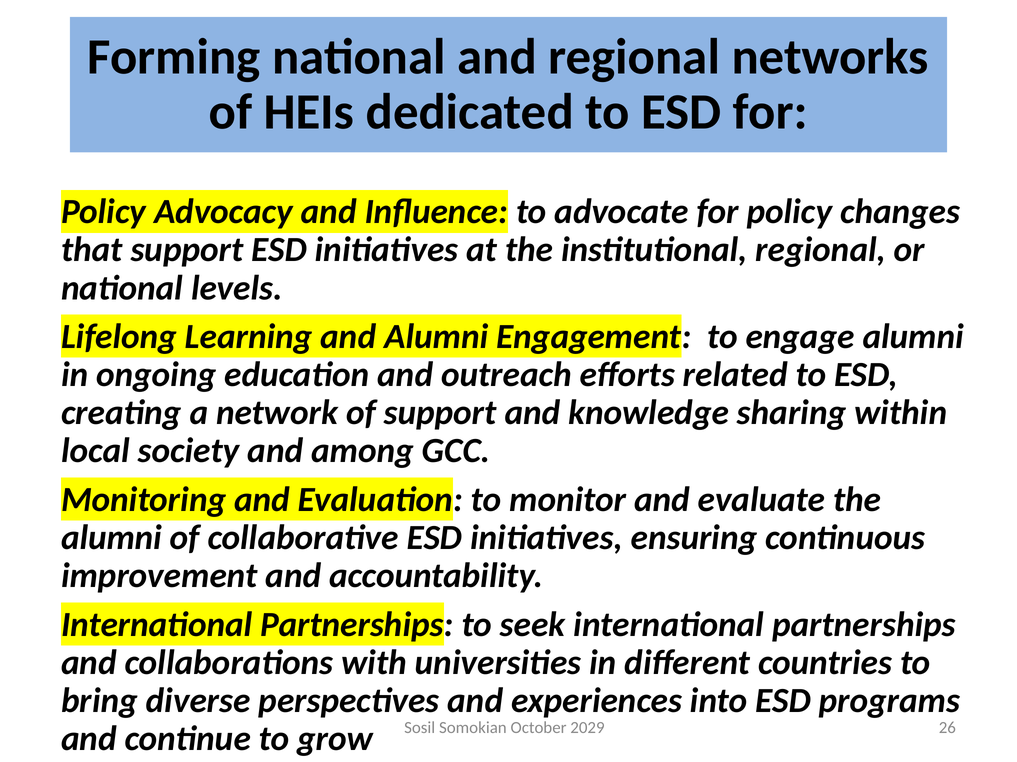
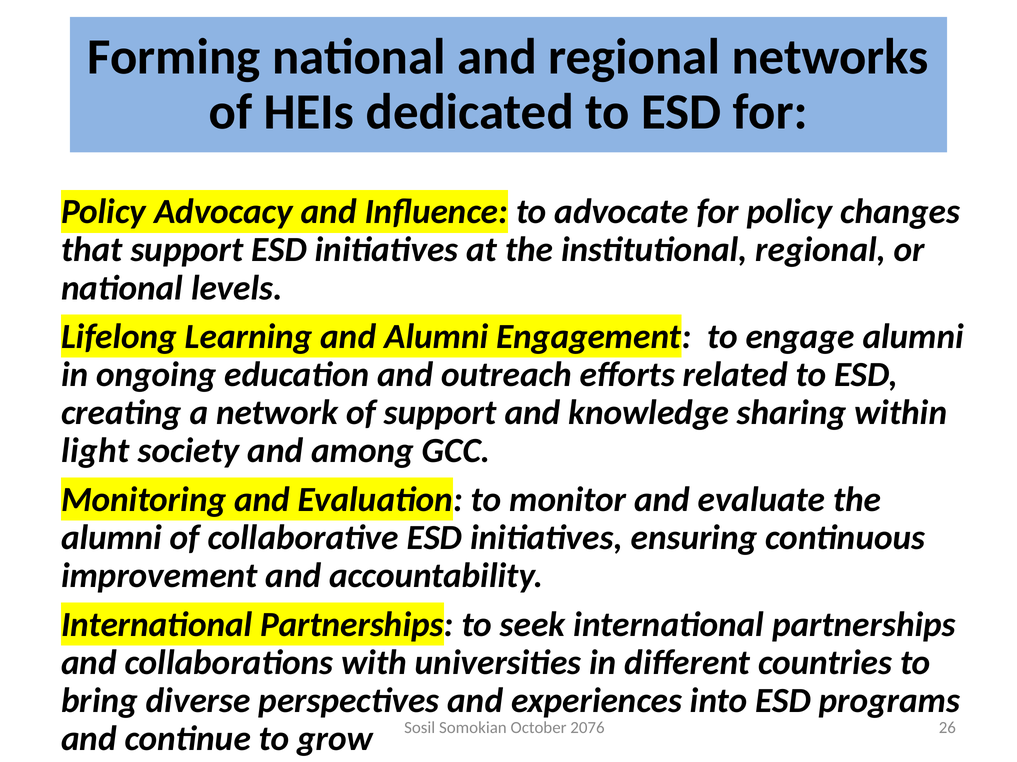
local: local -> light
2029: 2029 -> 2076
